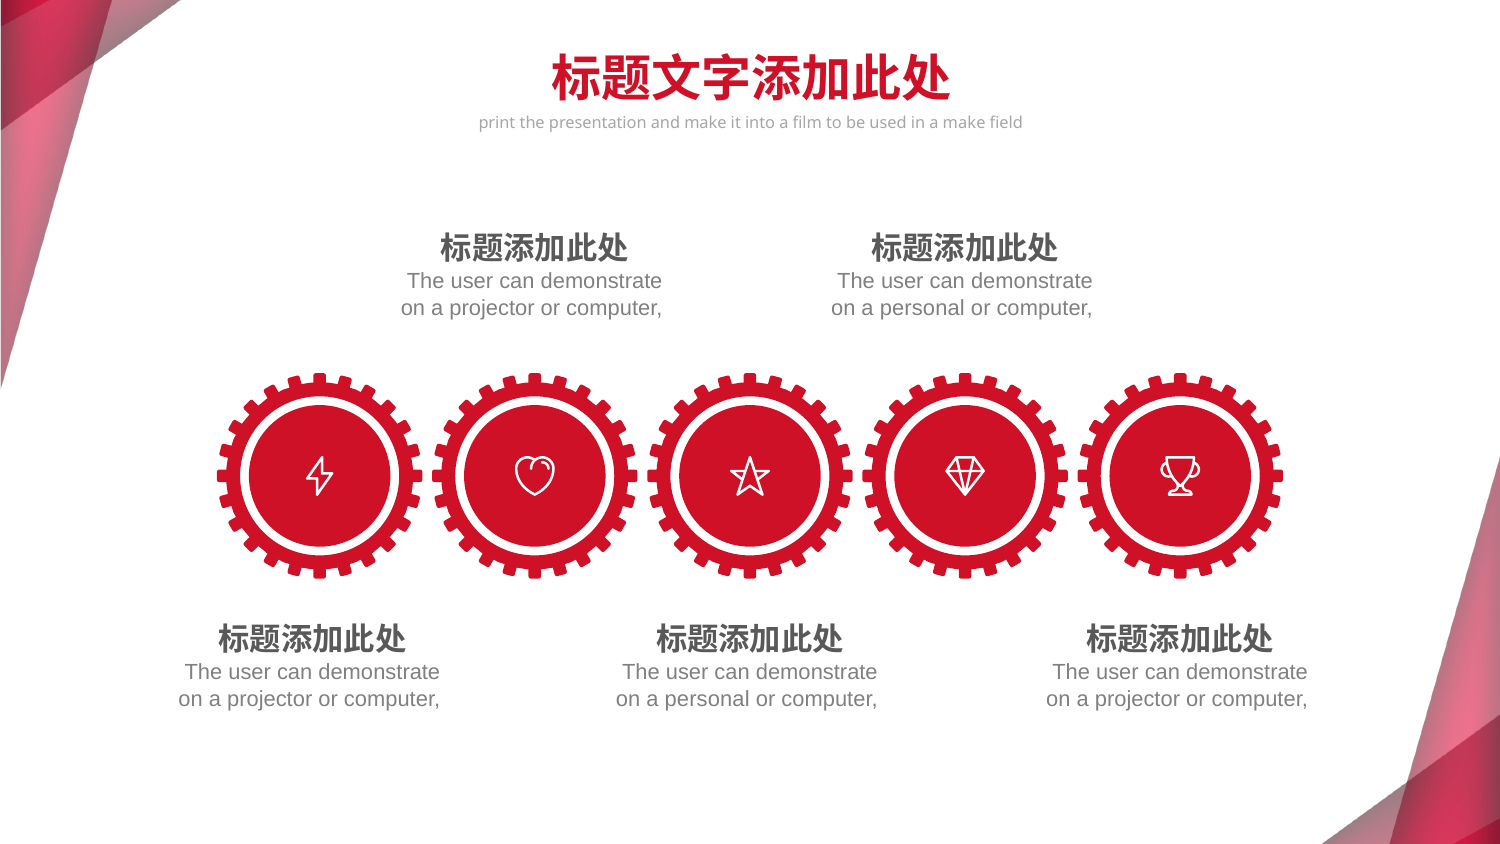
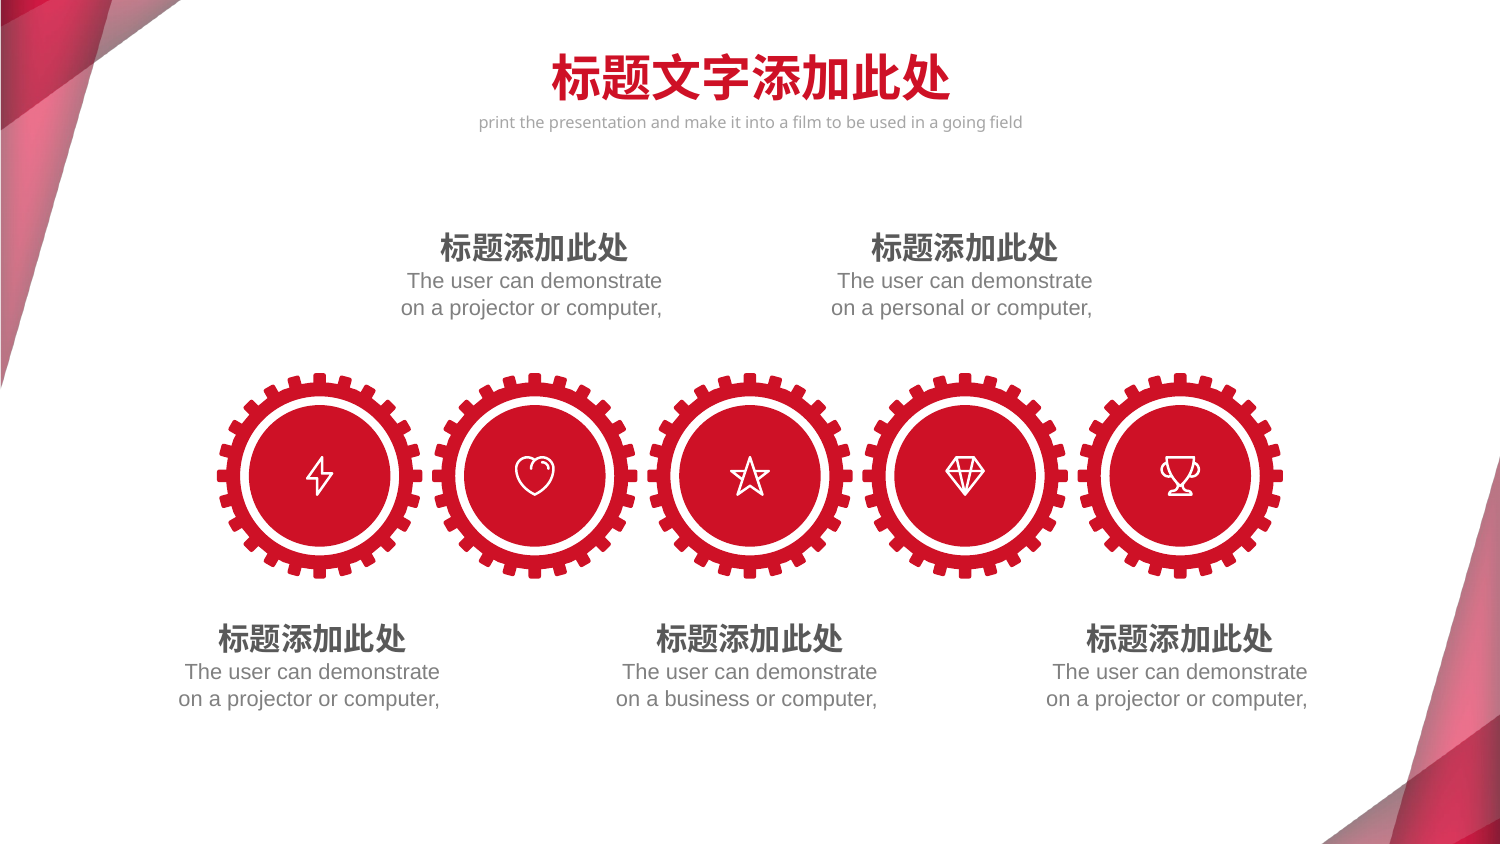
a make: make -> going
personal at (707, 699): personal -> business
